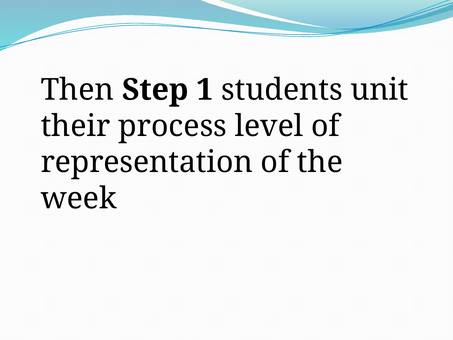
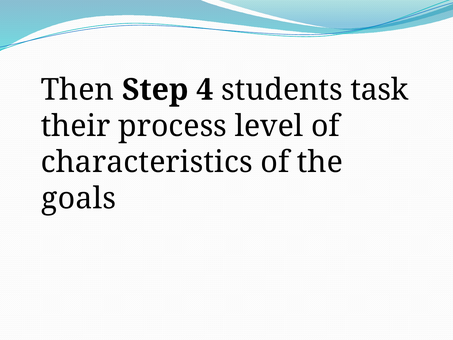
1: 1 -> 4
unit: unit -> task
representation: representation -> characteristics
week: week -> goals
